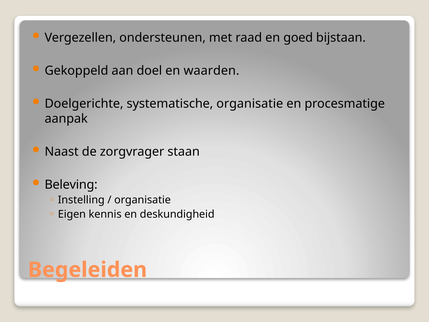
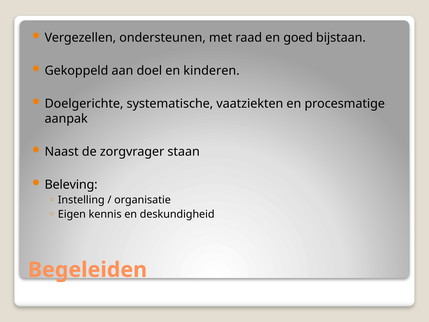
waarden: waarden -> kinderen
systematische organisatie: organisatie -> vaatziekten
